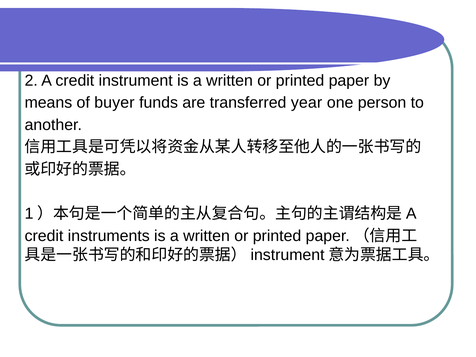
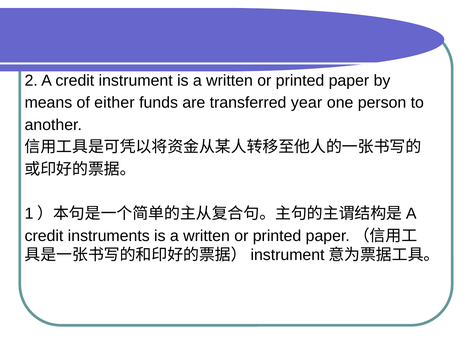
buyer: buyer -> either
